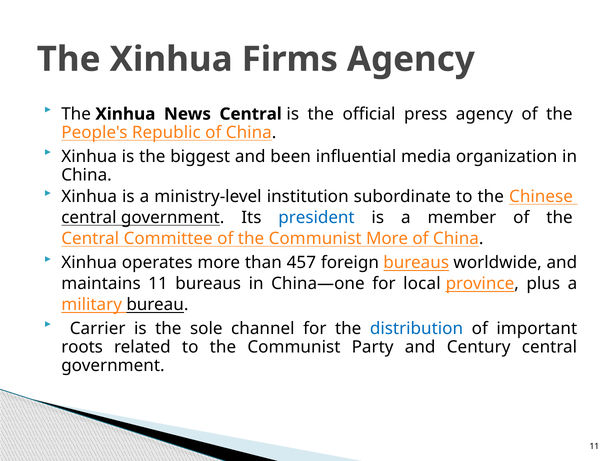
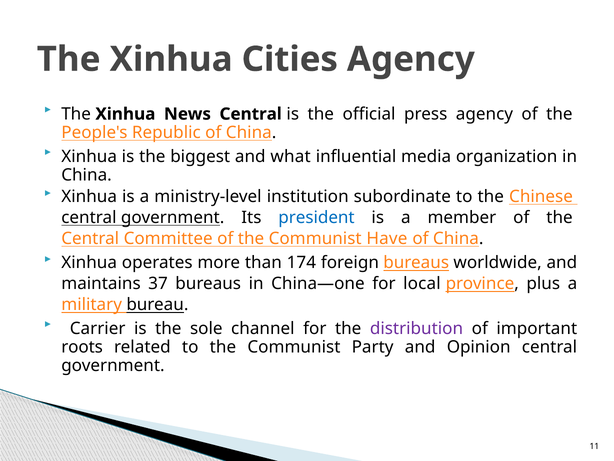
Firms: Firms -> Cities
been: been -> what
Communist More: More -> Have
457: 457 -> 174
maintains 11: 11 -> 37
distribution colour: blue -> purple
Century: Century -> Opinion
